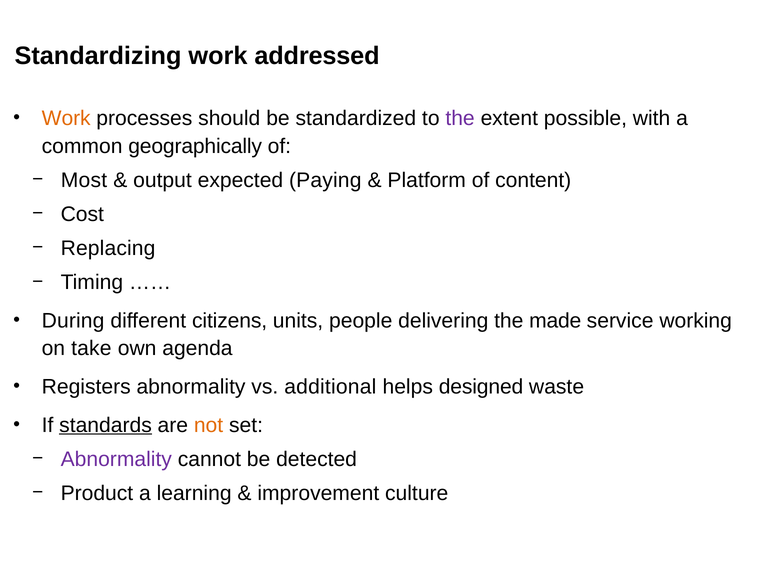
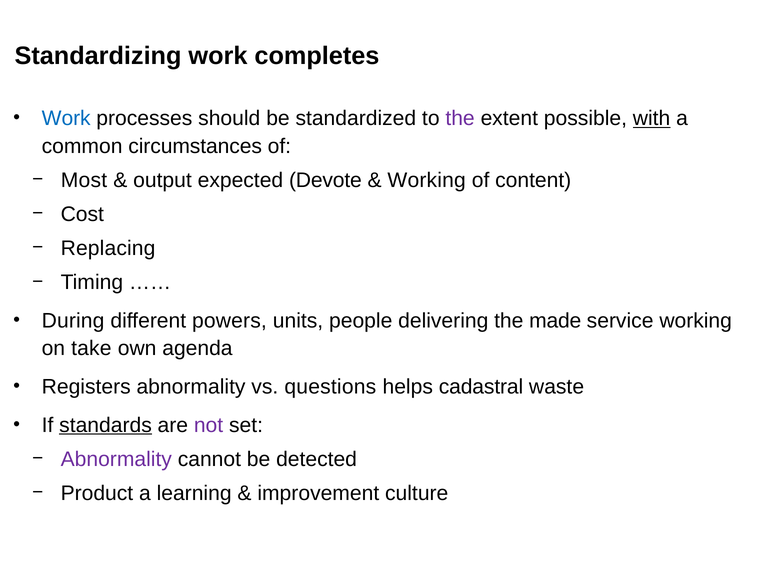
addressed: addressed -> completes
Work at (66, 118) colour: orange -> blue
with underline: none -> present
geographically: geographically -> circumstances
Paying: Paying -> Devote
Platform at (427, 180): Platform -> Working
citizens: citizens -> powers
additional: additional -> questions
designed: designed -> cadastral
not colour: orange -> purple
